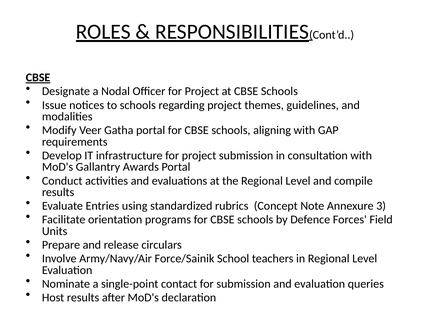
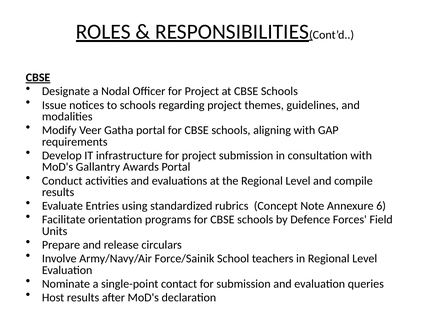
3: 3 -> 6
